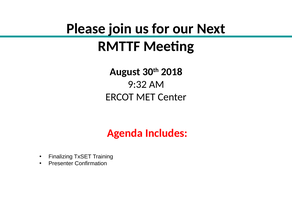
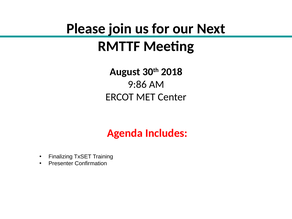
9:32: 9:32 -> 9:86
